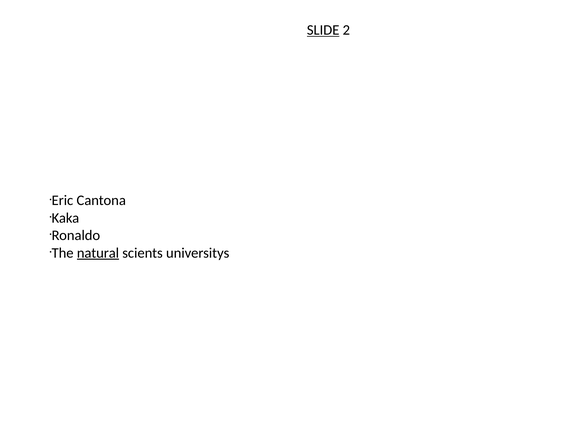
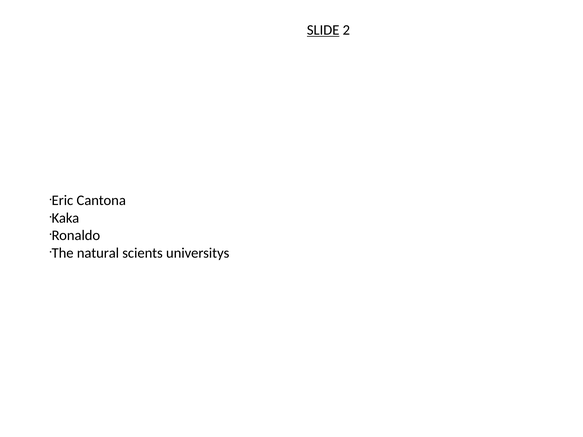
natural underline: present -> none
